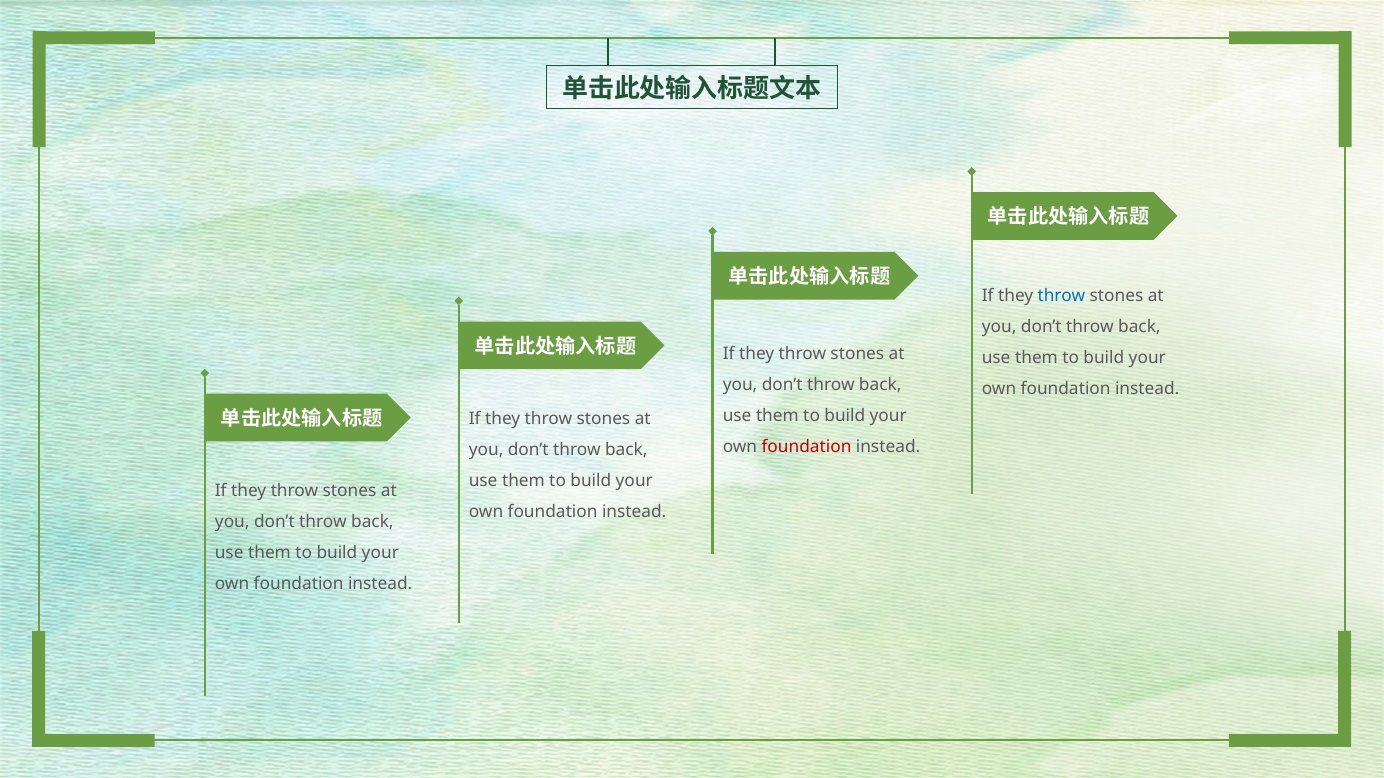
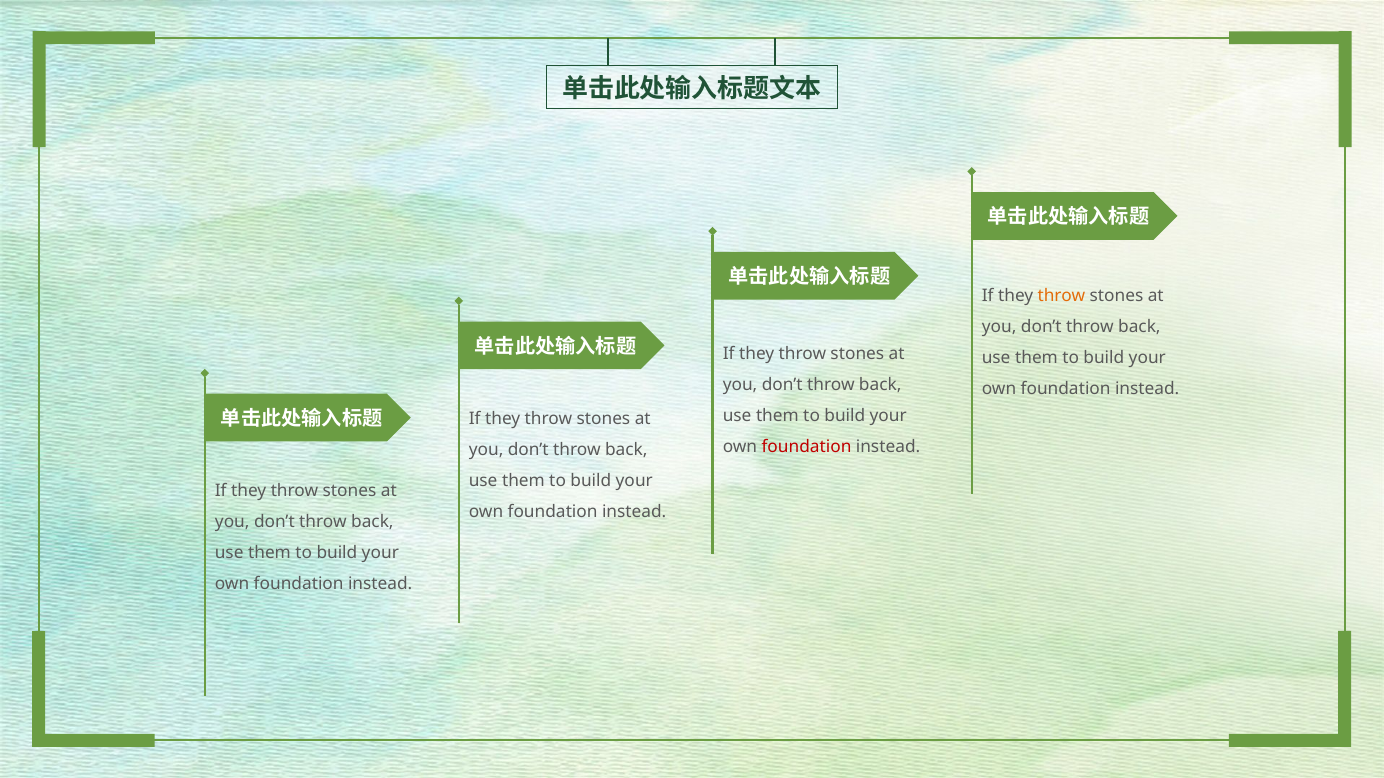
throw at (1062, 296) colour: blue -> orange
